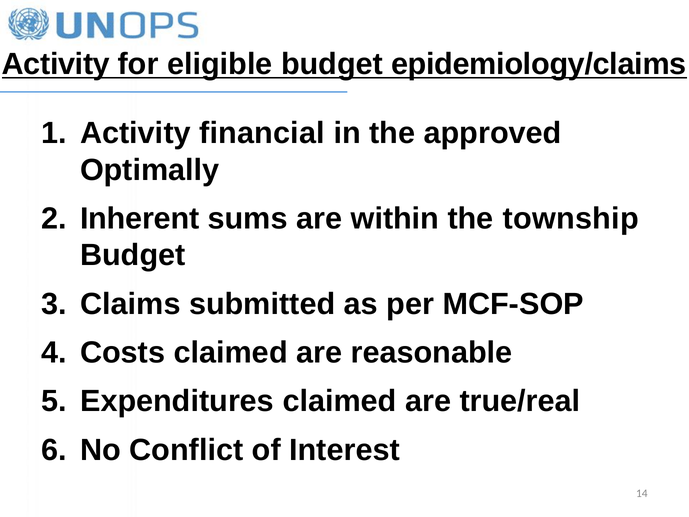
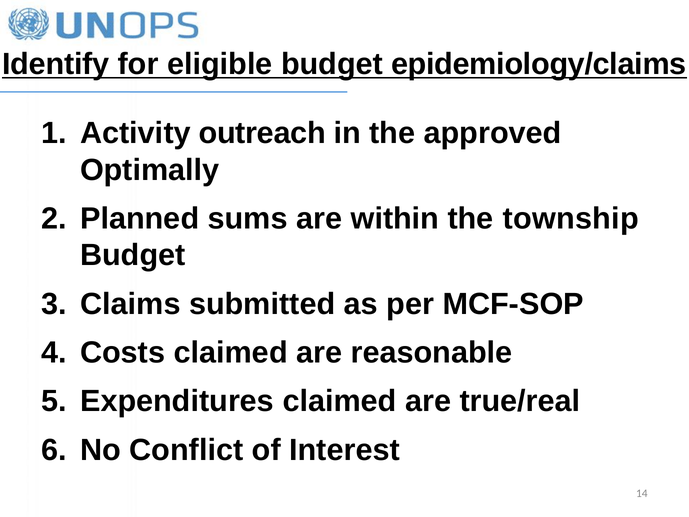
Activity at (56, 64): Activity -> Identify
financial: financial -> outreach
Inherent: Inherent -> Planned
